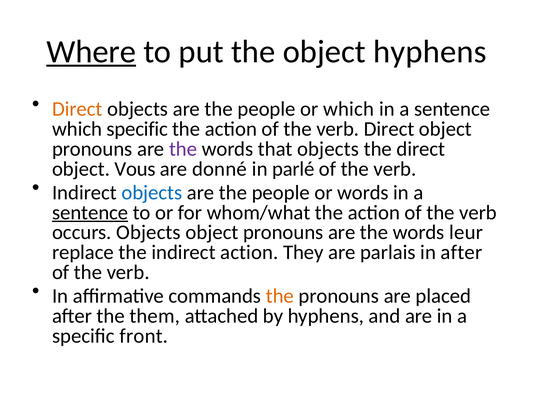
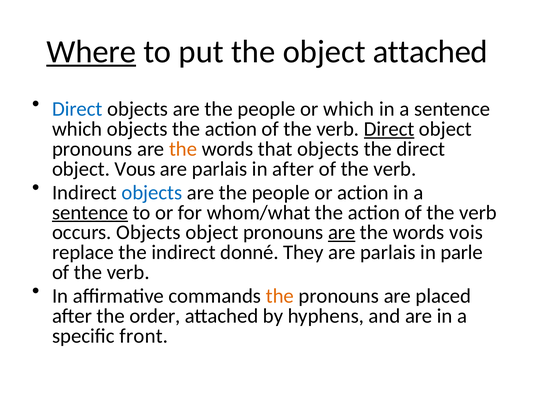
object hyphens: hyphens -> attached
Direct at (77, 109) colour: orange -> blue
which specific: specific -> objects
Direct at (389, 129) underline: none -> present
the at (183, 149) colour: purple -> orange
donné at (219, 169): donné -> parlais
in parlé: parlé -> after
or words: words -> action
are at (342, 233) underline: none -> present
leur: leur -> vois
indirect action: action -> donné
in after: after -> parle
them: them -> order
